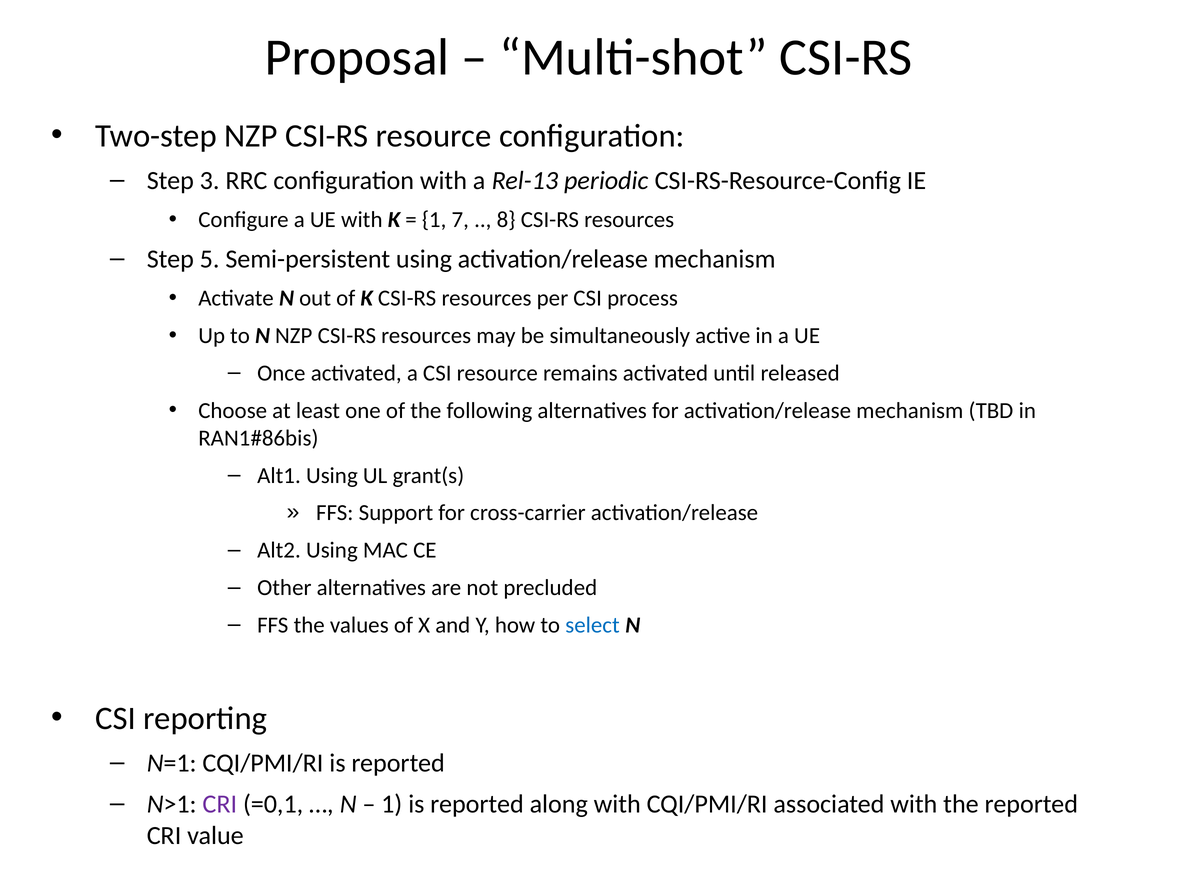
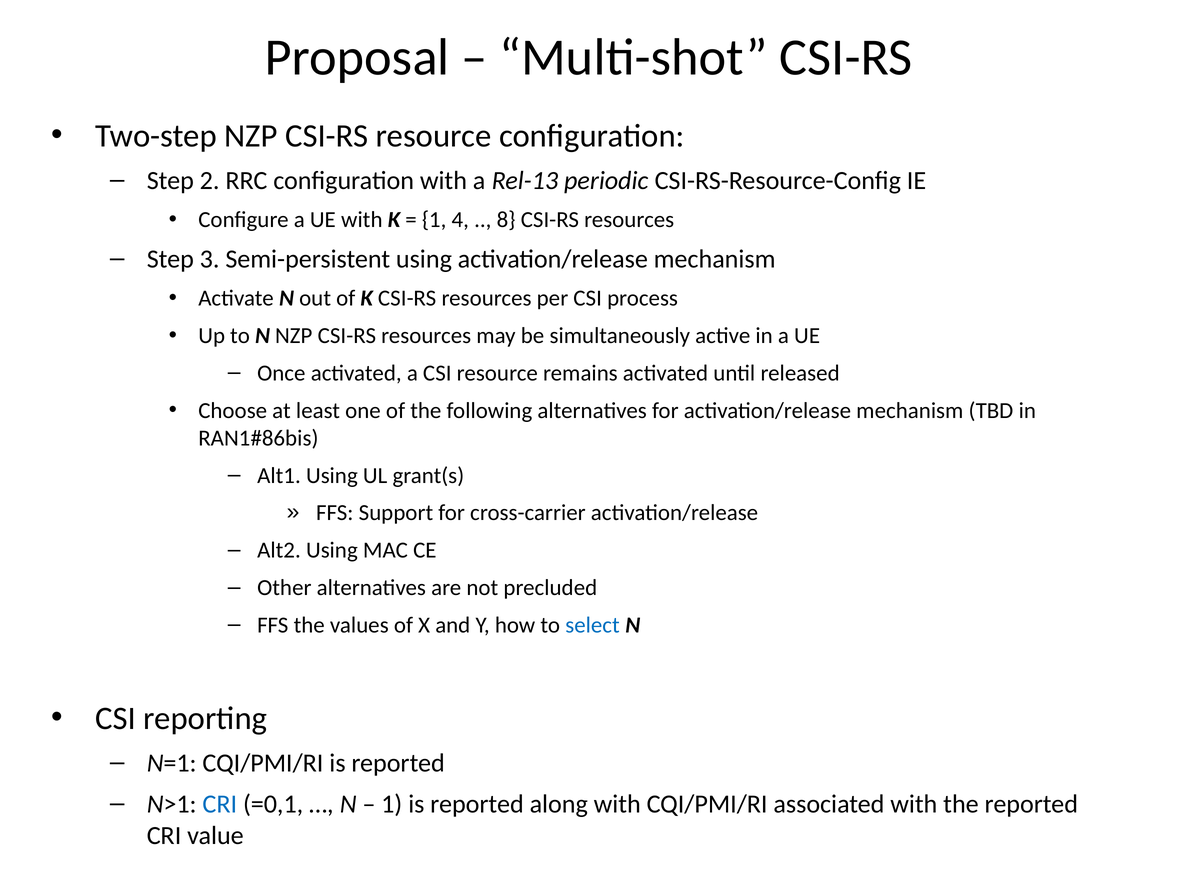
3: 3 -> 2
7: 7 -> 4
5: 5 -> 3
CRI at (220, 804) colour: purple -> blue
